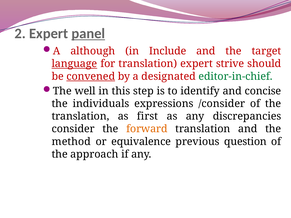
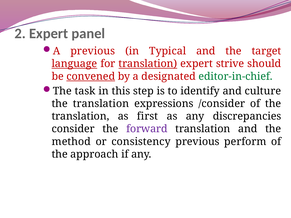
panel underline: present -> none
A although: although -> previous
Include: Include -> Typical
translation at (148, 64) underline: none -> present
well: well -> task
concise: concise -> culture
individuals at (101, 104): individuals -> translation
forward colour: orange -> purple
equivalence: equivalence -> consistency
question: question -> perform
